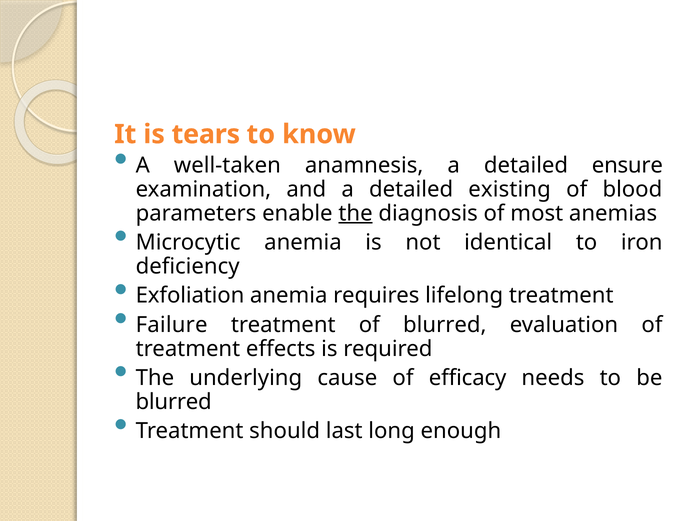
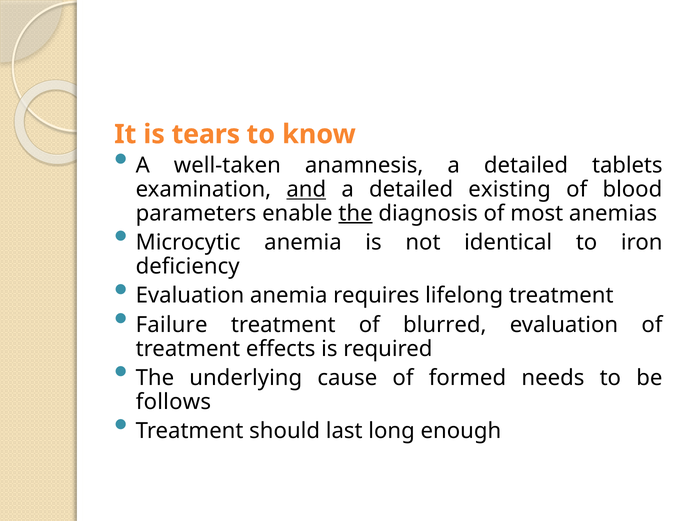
ensure: ensure -> tablets
and underline: none -> present
Exfoliation at (190, 295): Exfoliation -> Evaluation
efficacy: efficacy -> formed
blurred at (174, 401): blurred -> follows
